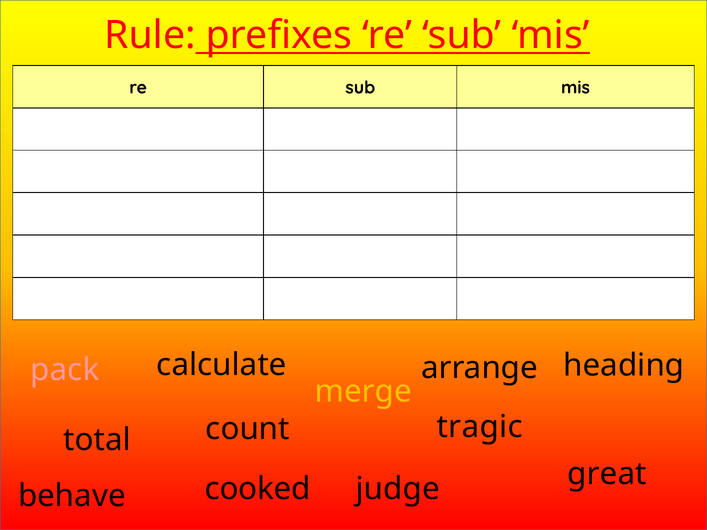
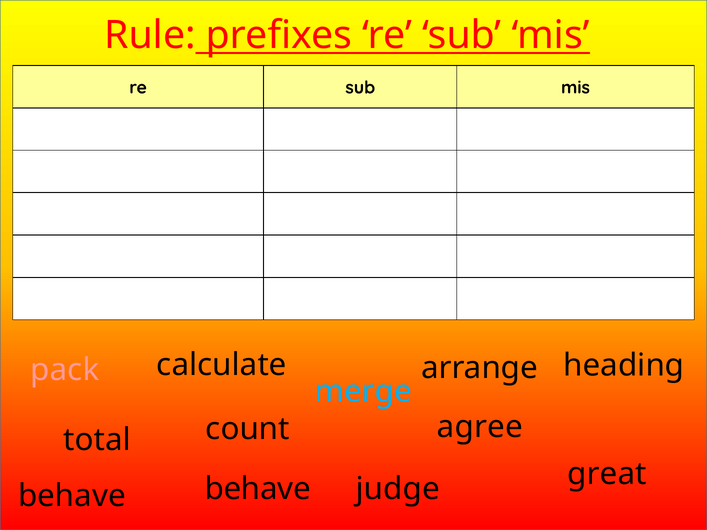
merge colour: yellow -> light blue
tragic: tragic -> agree
cooked at (258, 489): cooked -> behave
